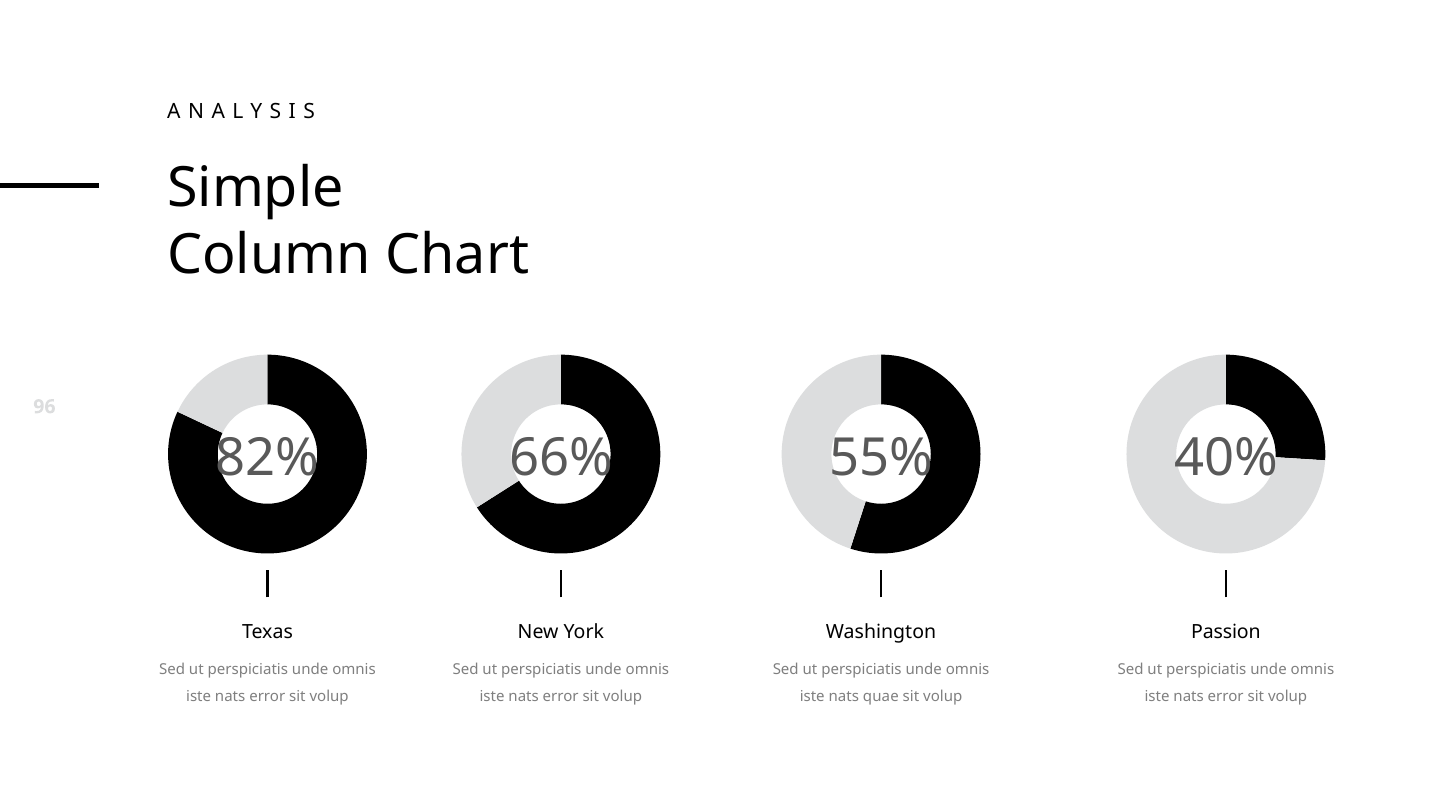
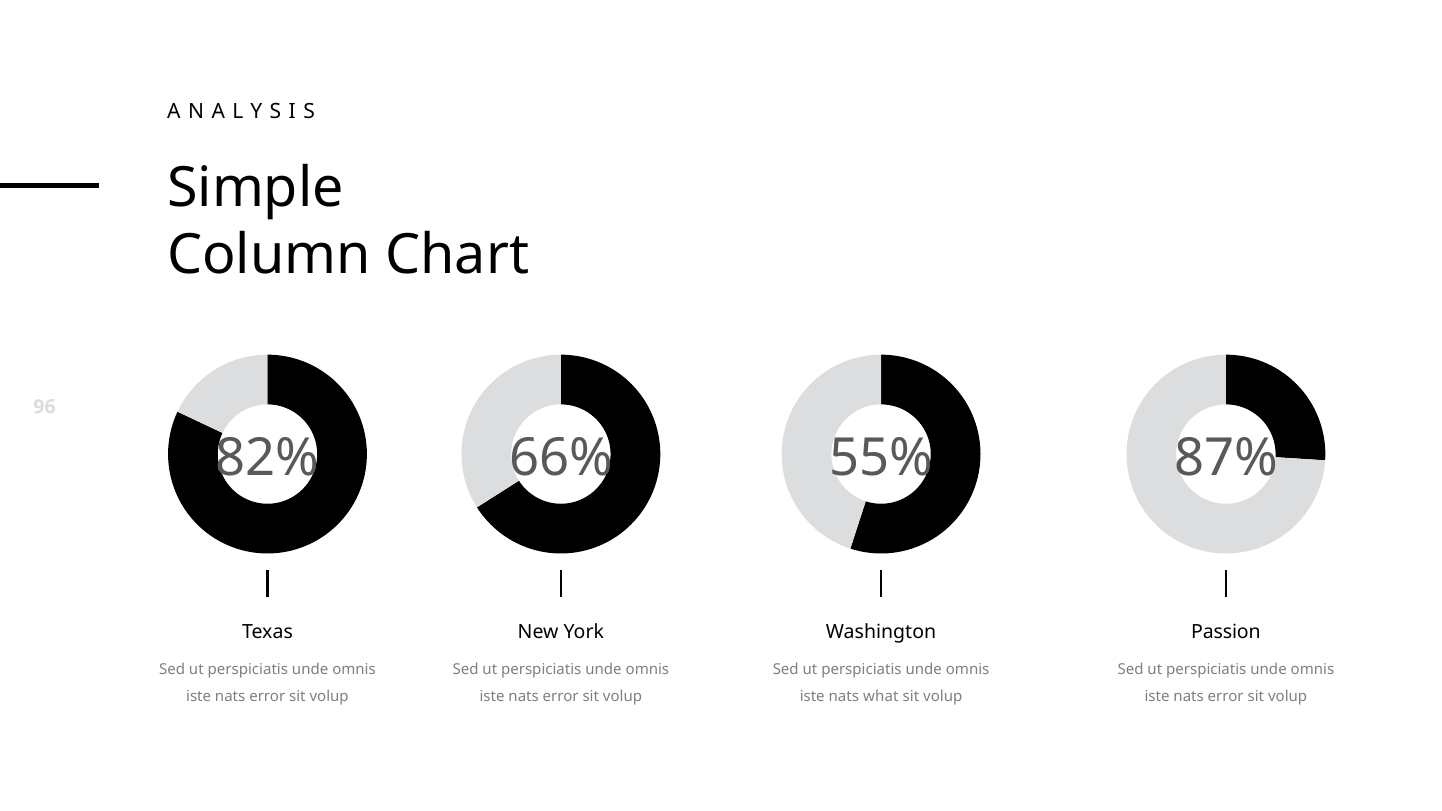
40%: 40% -> 87%
quae: quae -> what
